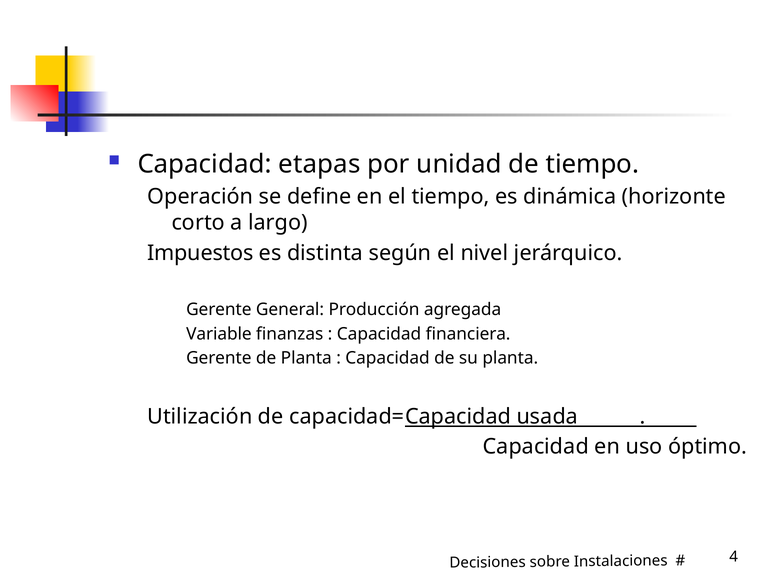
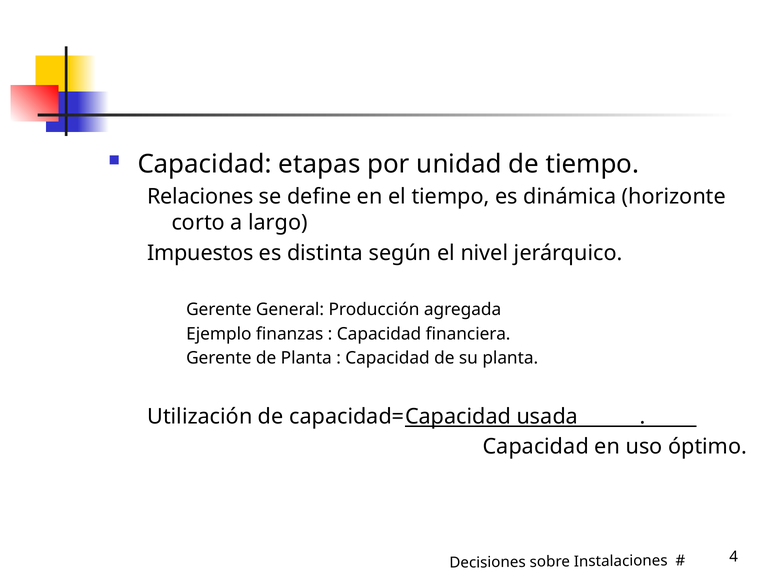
Operación: Operación -> Relaciones
Variable: Variable -> Ejemplo
